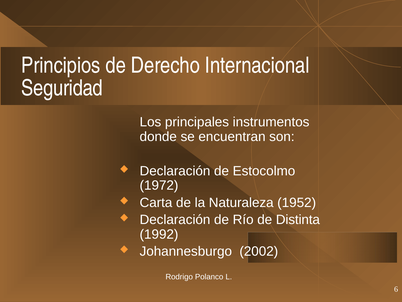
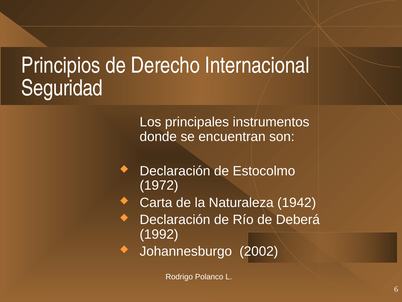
1952: 1952 -> 1942
Distinta: Distinta -> Deberá
